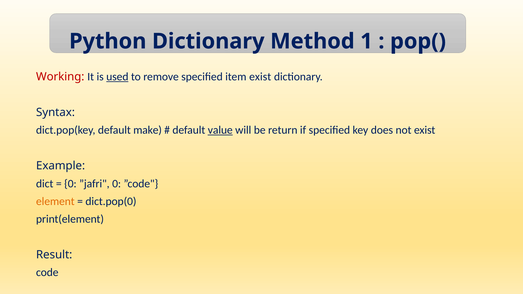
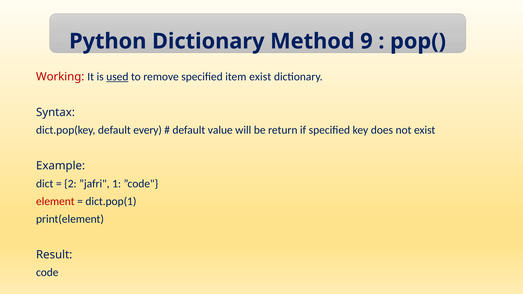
1: 1 -> 9
make: make -> every
value underline: present -> none
0 at (70, 184): 0 -> 2
”jafri 0: 0 -> 1
element colour: orange -> red
dict.pop(0: dict.pop(0 -> dict.pop(1
